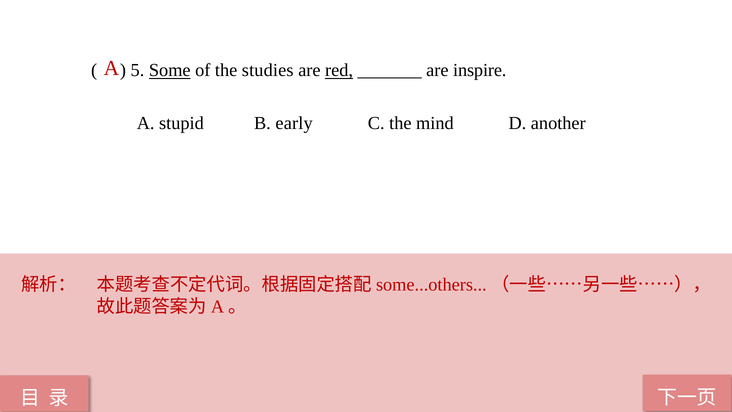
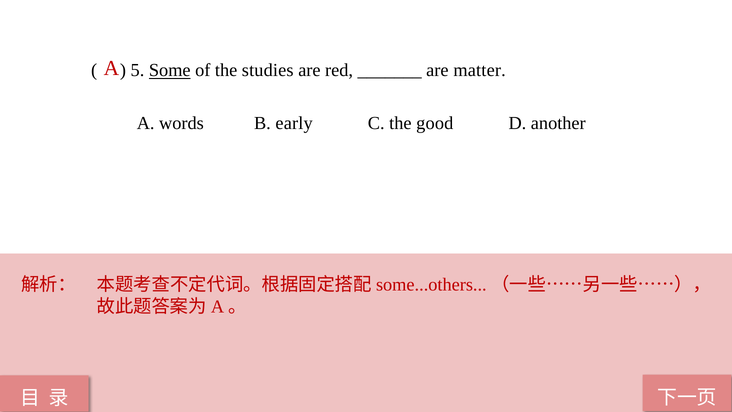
red underline: present -> none
inspire: inspire -> matter
stupid: stupid -> words
mind: mind -> good
